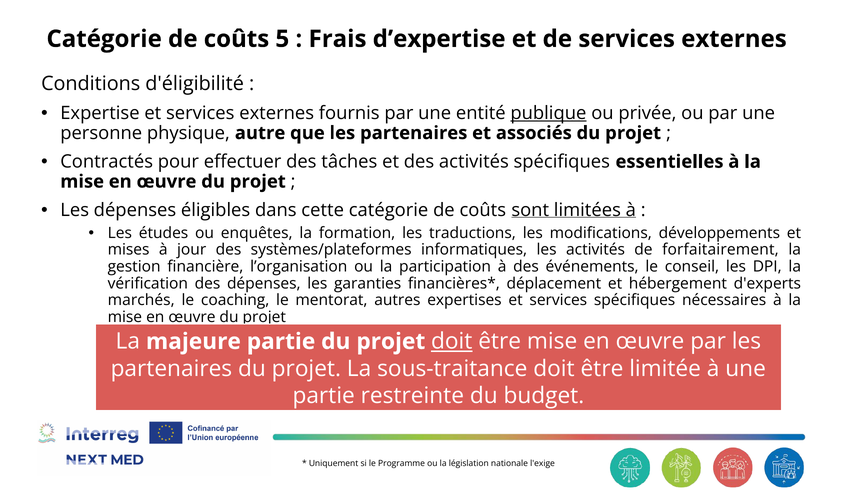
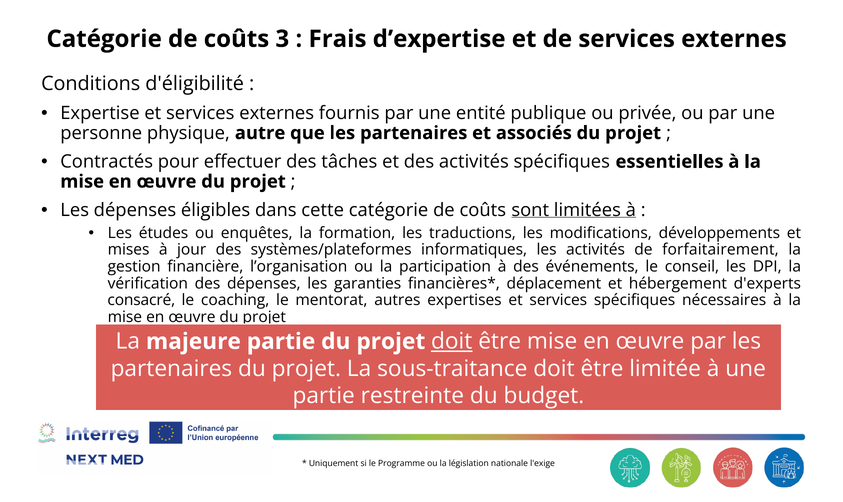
5: 5 -> 3
publique underline: present -> none
marchés: marchés -> consacré
